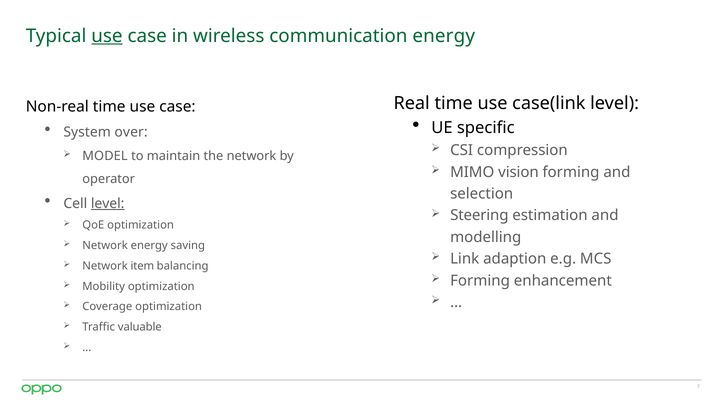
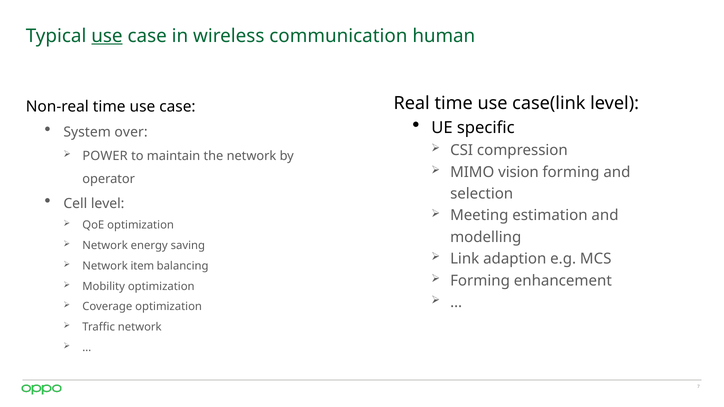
communication energy: energy -> human
MODEL: MODEL -> POWER
level at (108, 204) underline: present -> none
Steering: Steering -> Meeting
Traffic valuable: valuable -> network
